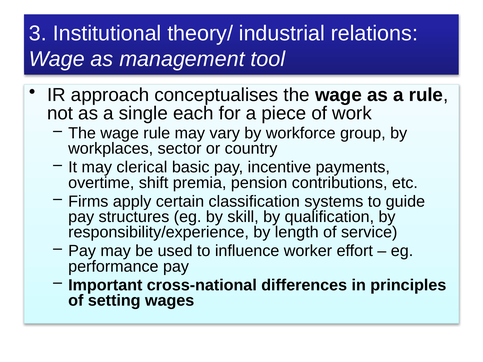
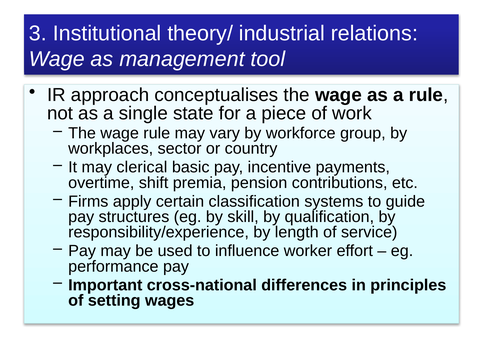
each: each -> state
